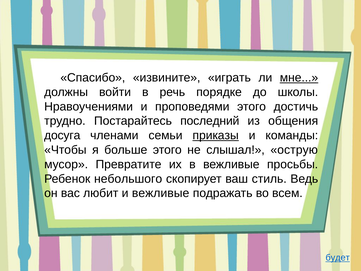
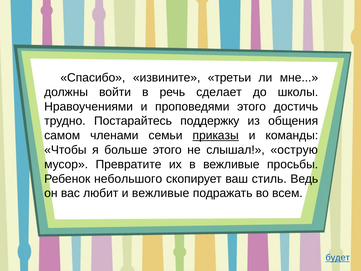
играть: играть -> третьи
мне underline: present -> none
порядке: порядке -> сделает
последний: последний -> поддержку
досуга: досуга -> самом
